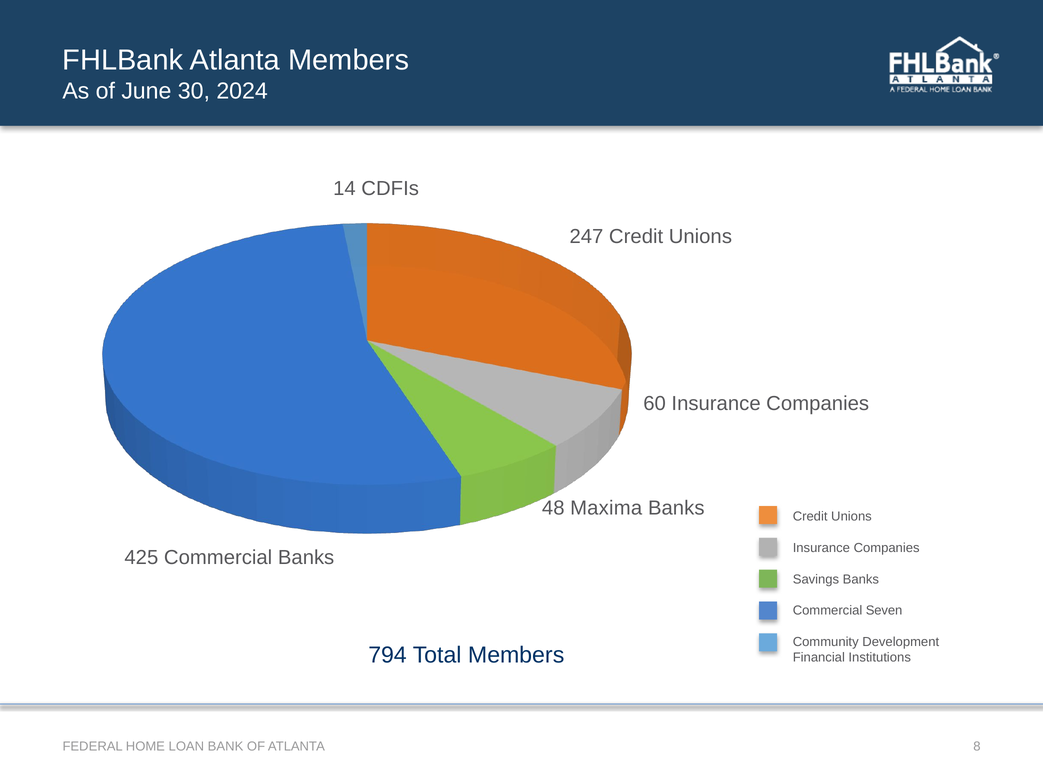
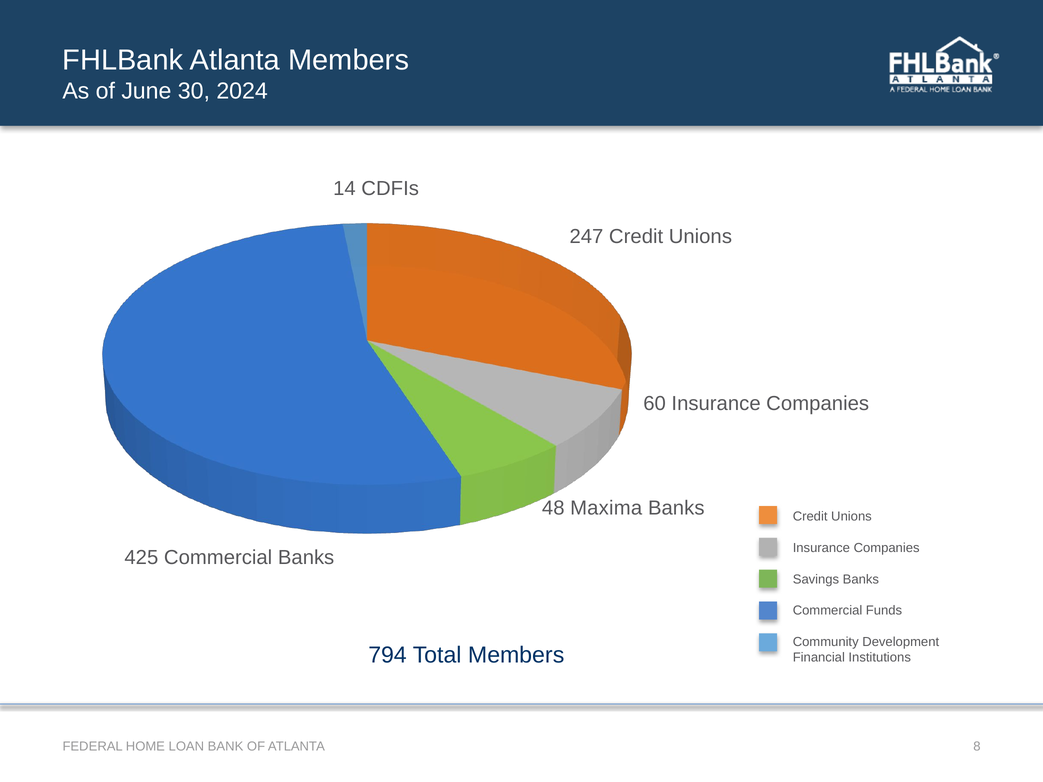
Seven: Seven -> Funds
